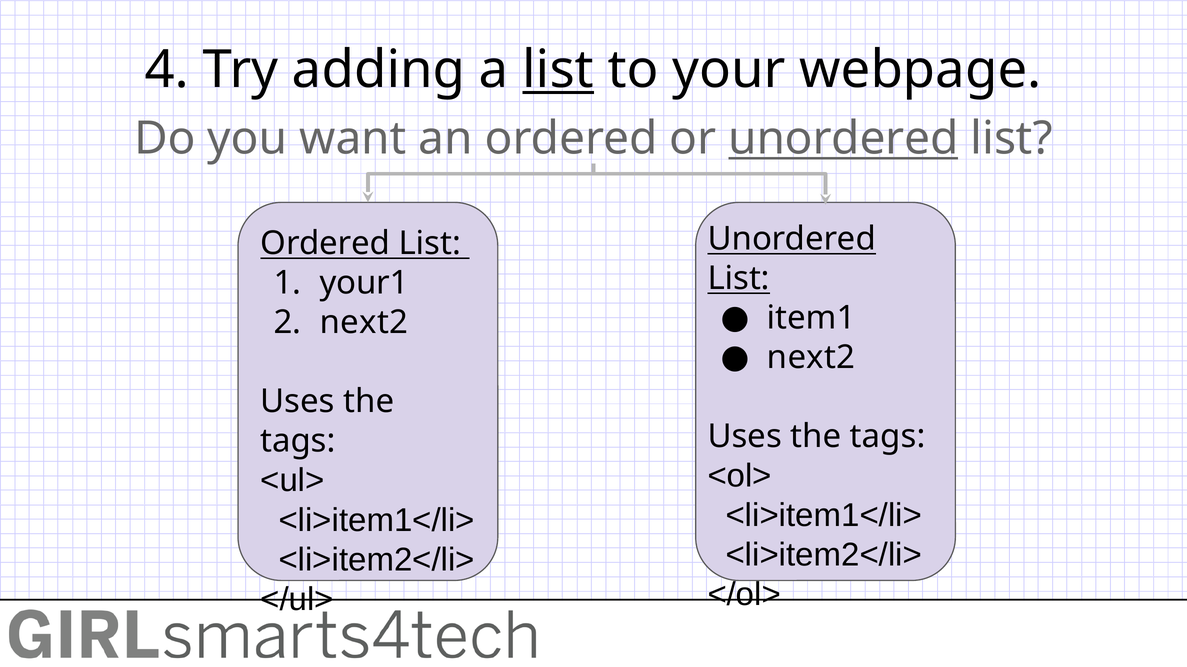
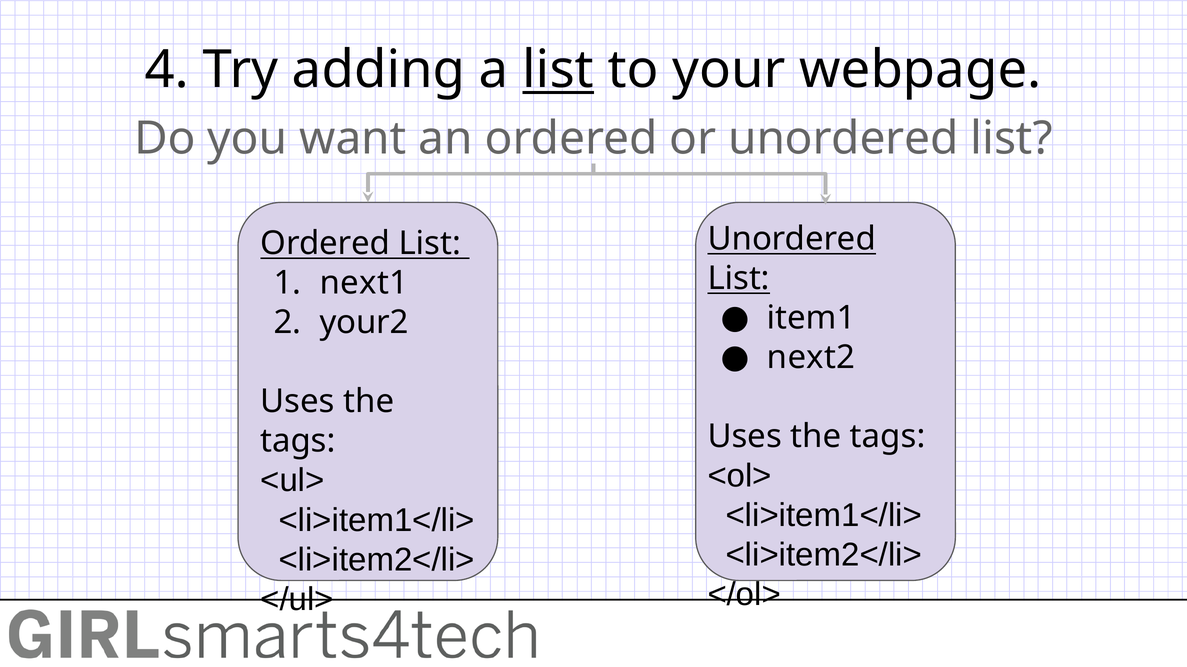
unordered at (843, 139) underline: present -> none
your1: your1 -> next1
next2 at (364, 323): next2 -> your2
